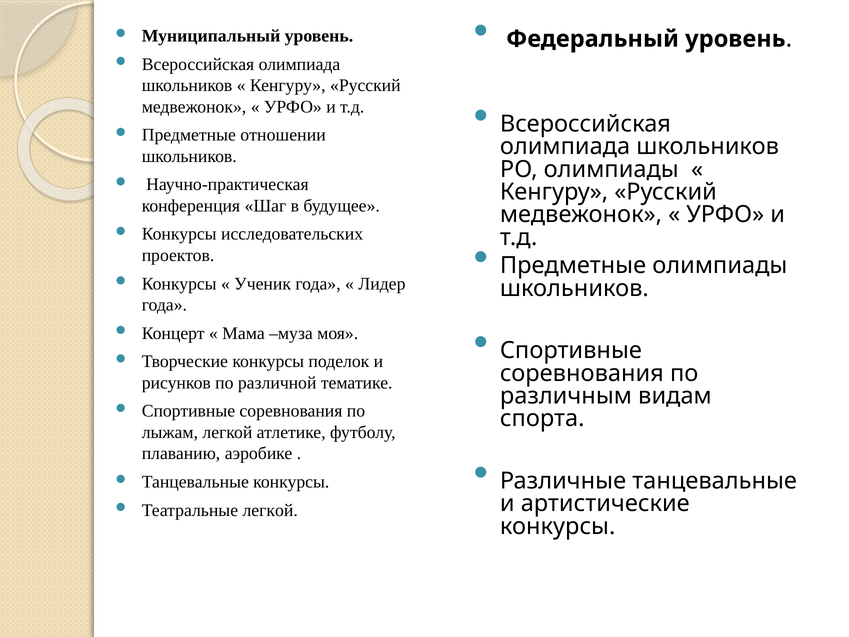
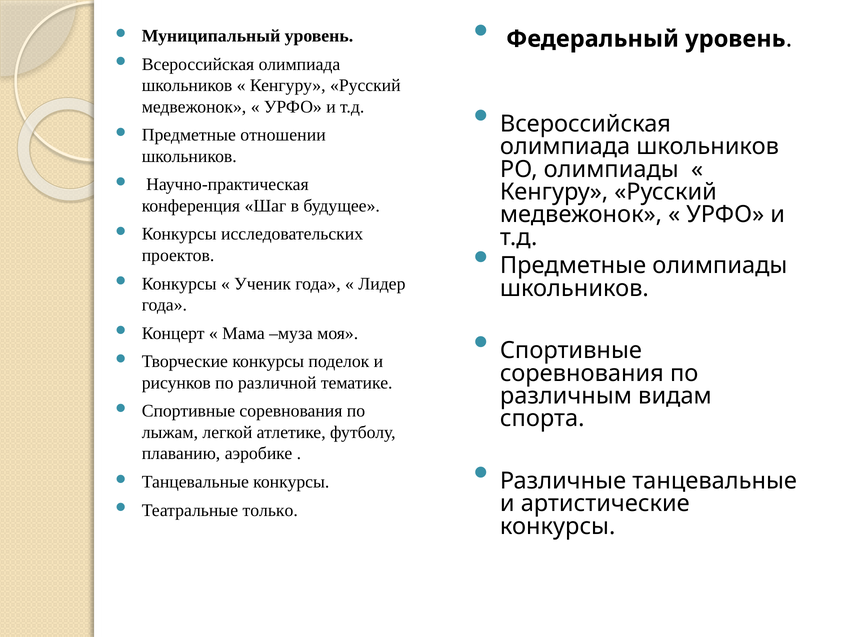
Театральные легкой: легкой -> только
